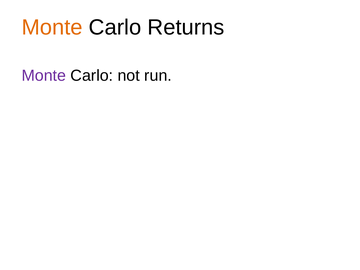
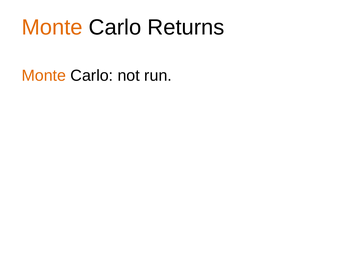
Monte at (44, 75) colour: purple -> orange
